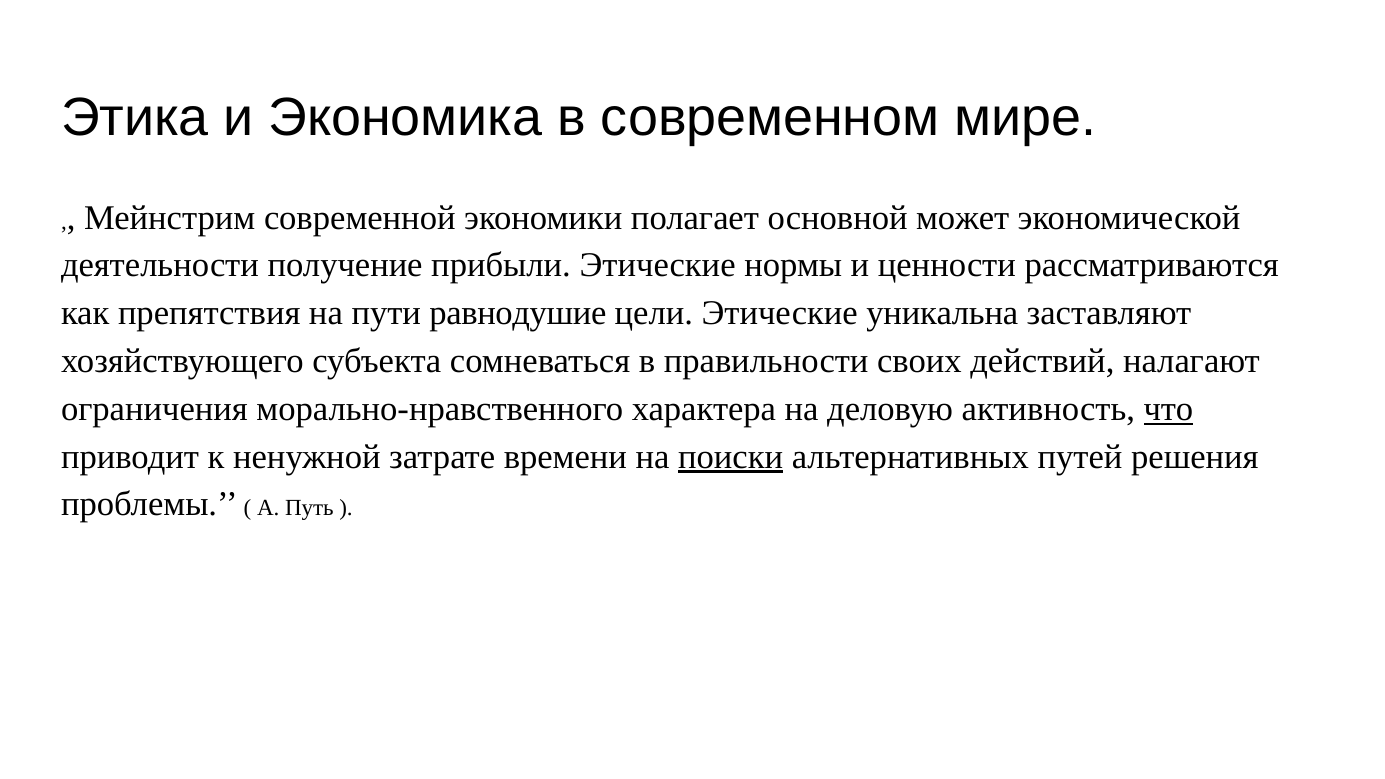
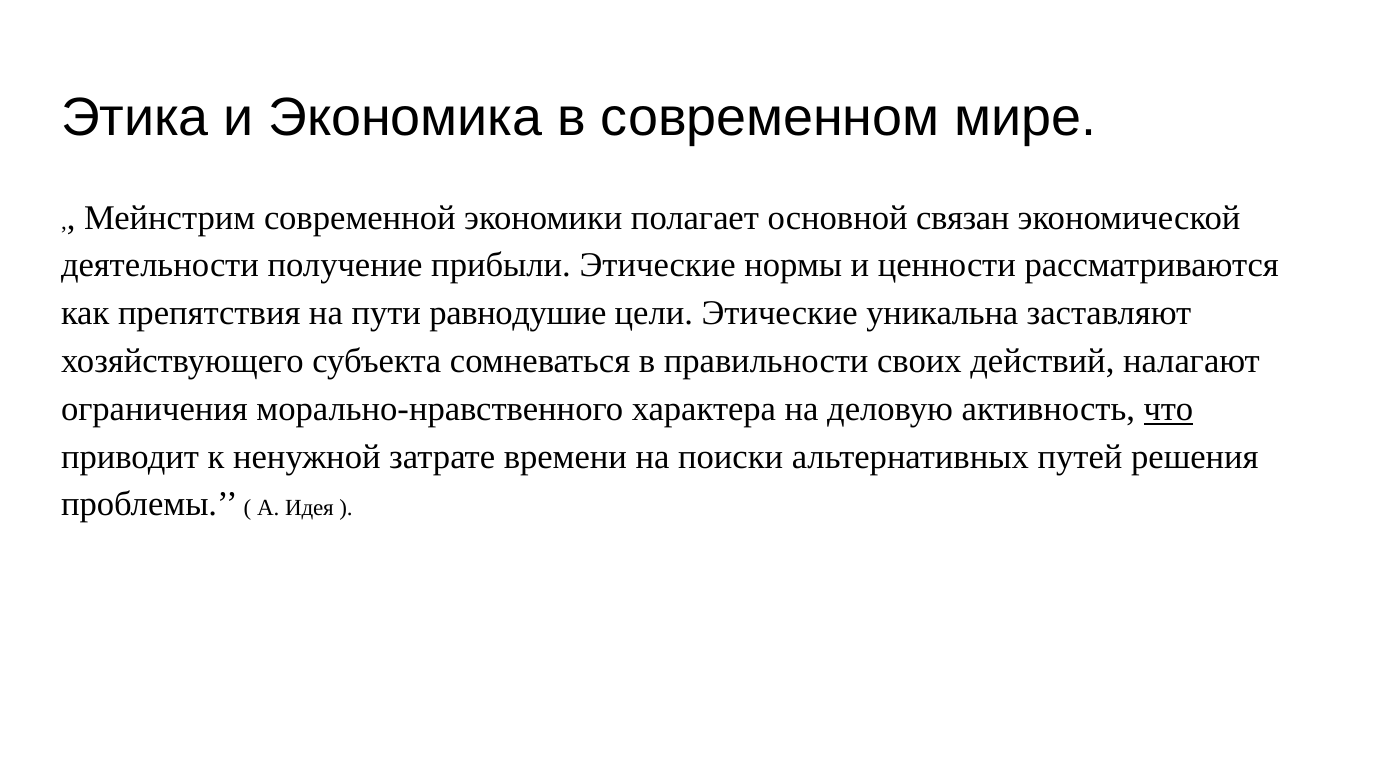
может: может -> связан
поиски underline: present -> none
Путь: Путь -> Идея
